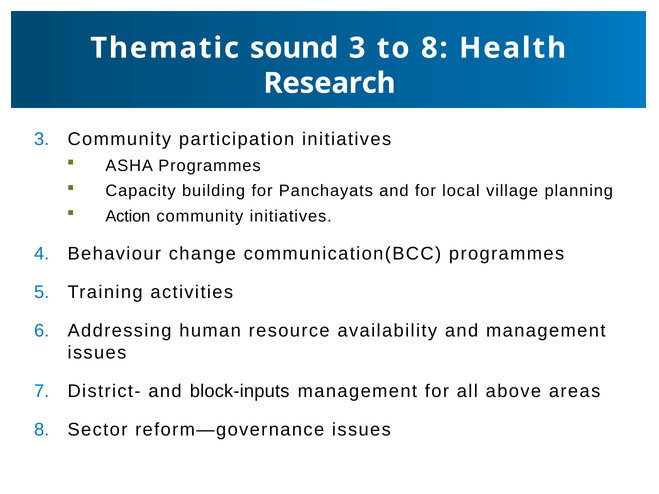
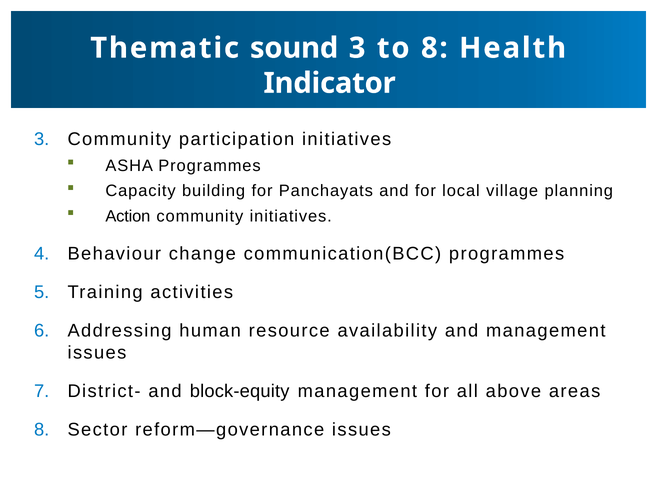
Research: Research -> Indicator
block-inputs: block-inputs -> block-equity
